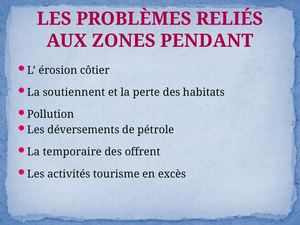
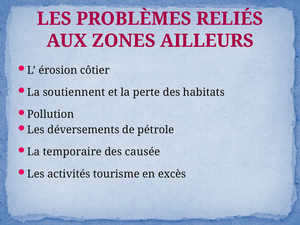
PENDANT: PENDANT -> AILLEURS
offrent: offrent -> causée
